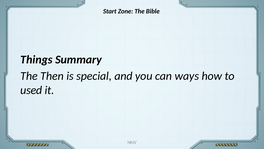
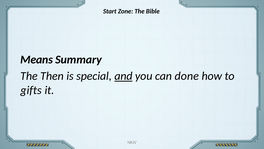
Things: Things -> Means
and underline: none -> present
ways: ways -> done
used: used -> gifts
